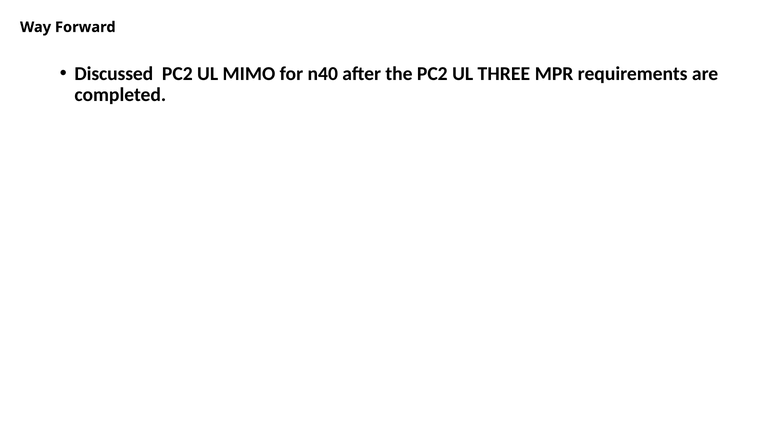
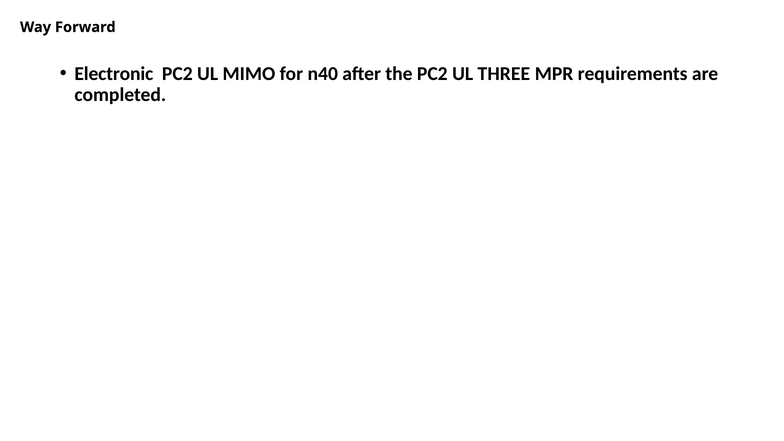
Discussed: Discussed -> Electronic
